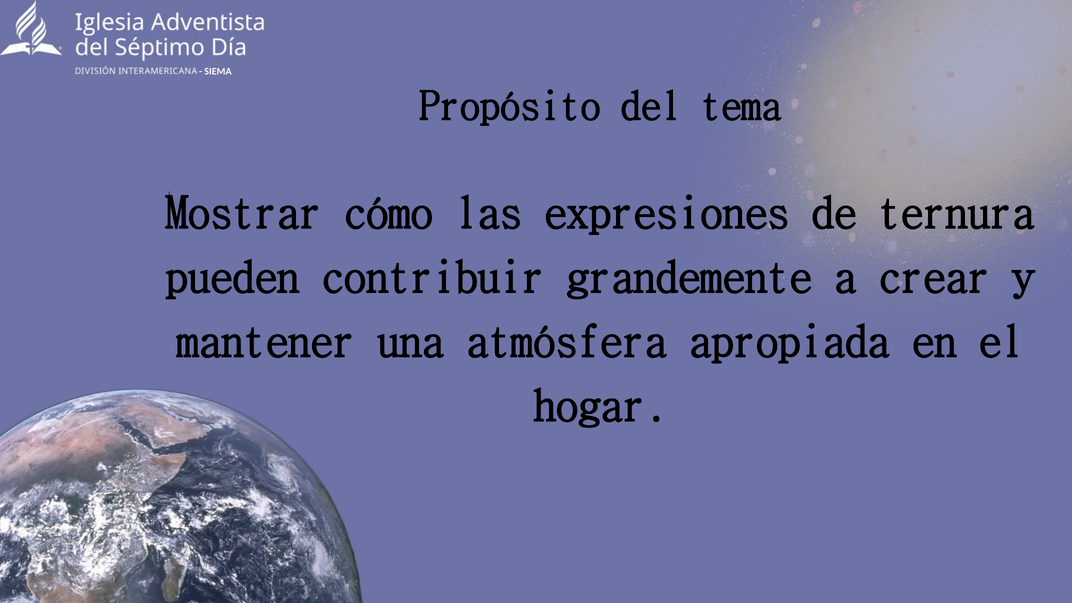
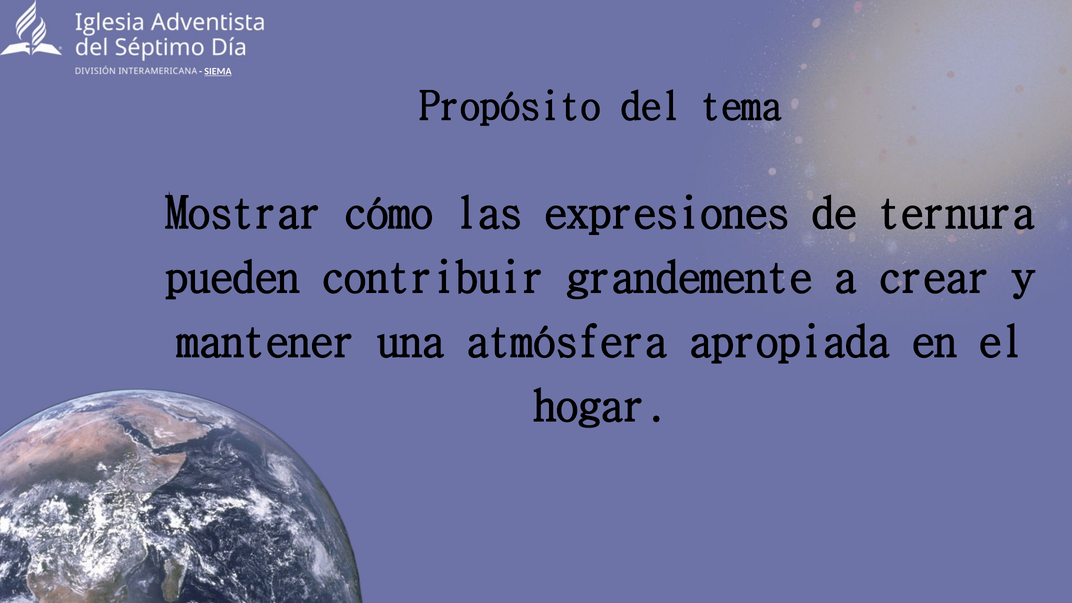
SIEMA underline: none -> present
